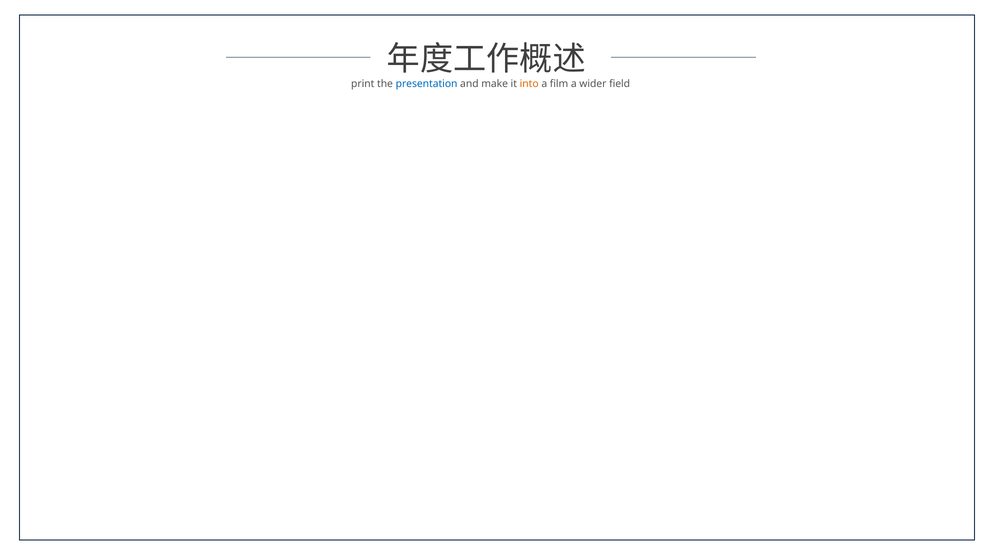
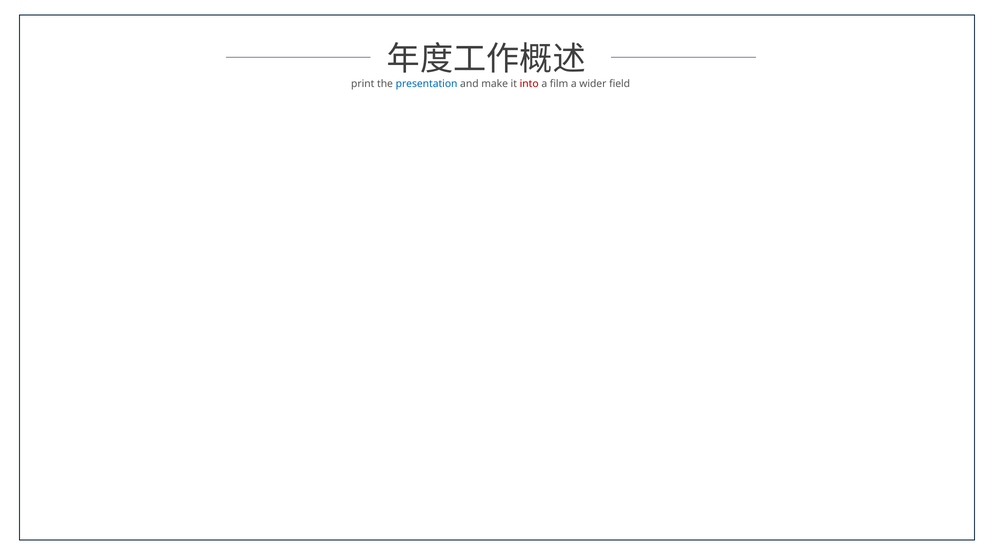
into colour: orange -> red
